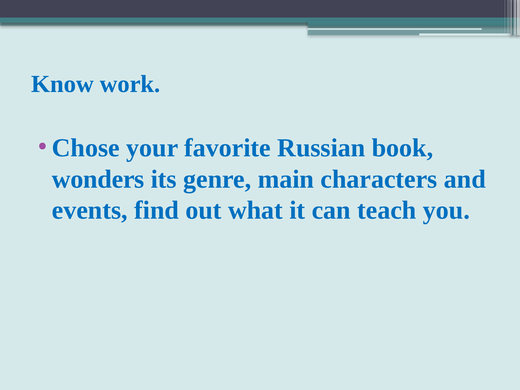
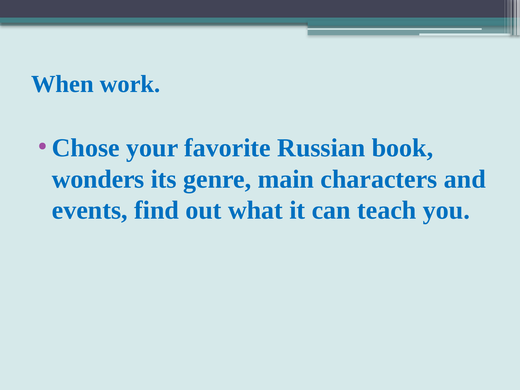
Know: Know -> When
